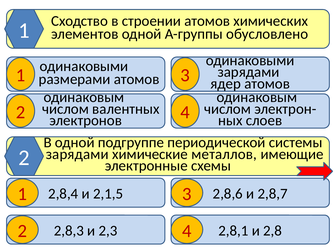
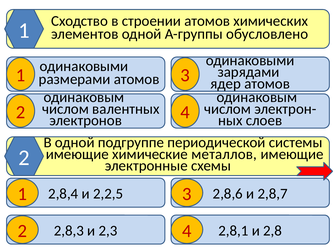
зарядами at (77, 154): зарядами -> имеющие
2,1,5: 2,1,5 -> 2,2,5
